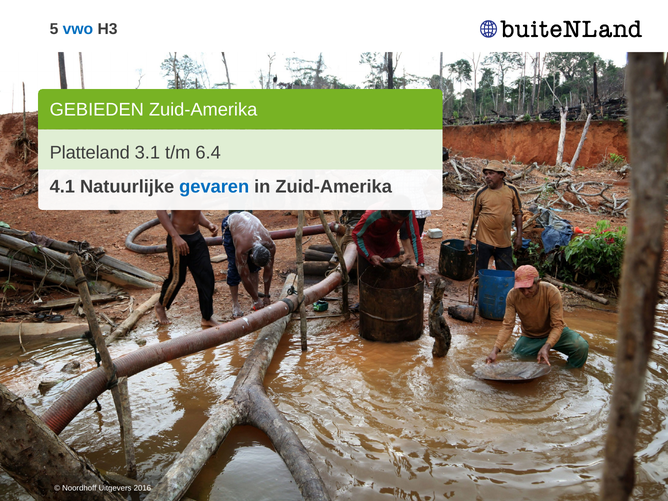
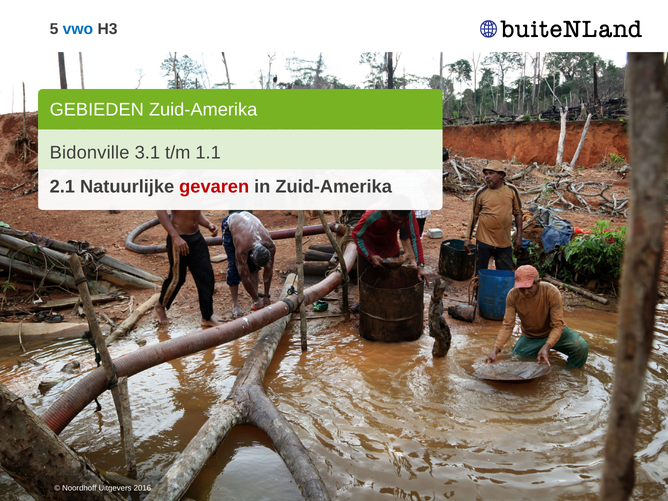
Platteland: Platteland -> Bidonville
6.4: 6.4 -> 1.1
4.1: 4.1 -> 2.1
gevaren colour: blue -> red
